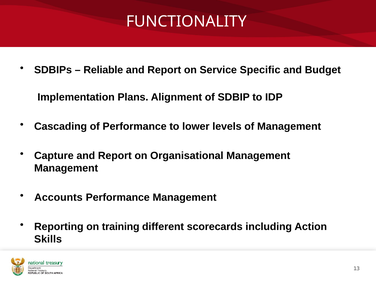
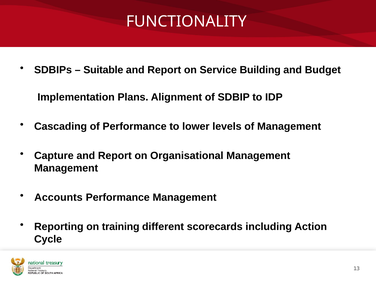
Reliable: Reliable -> Suitable
Specific: Specific -> Building
Skills: Skills -> Cycle
